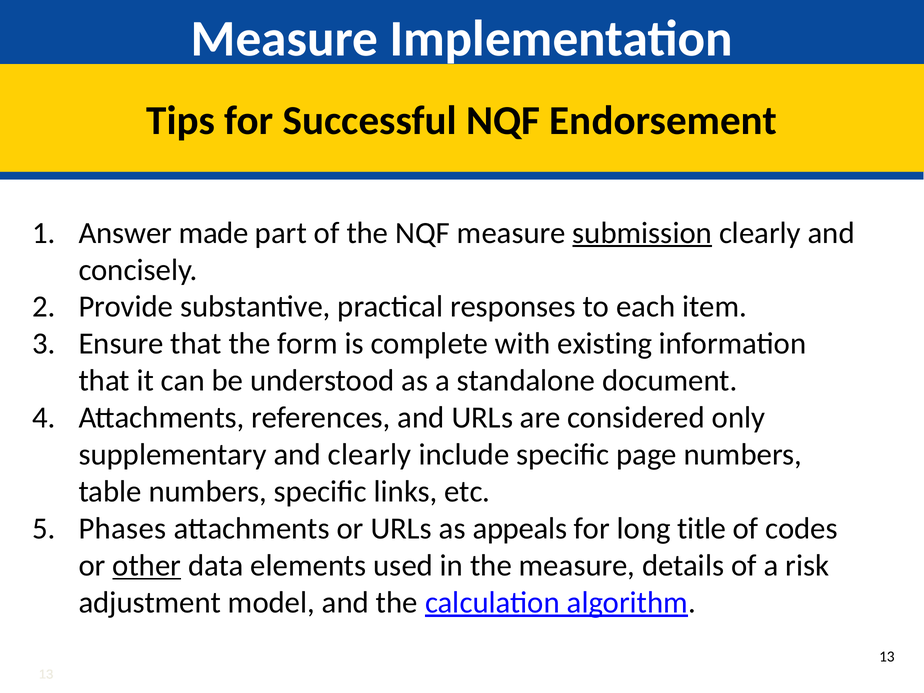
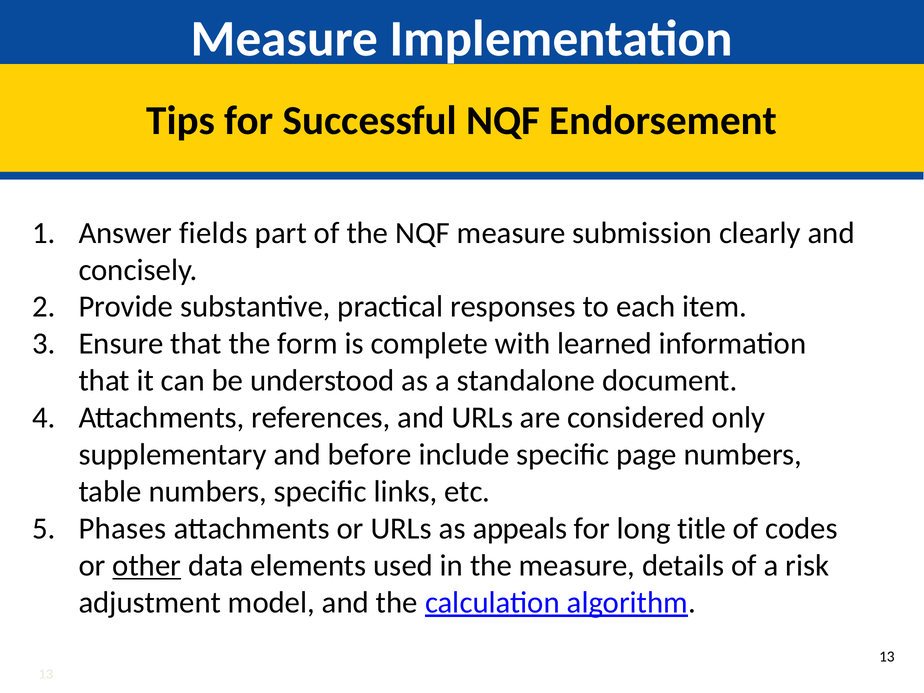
made: made -> fields
submission underline: present -> none
existing: existing -> learned
and clearly: clearly -> before
